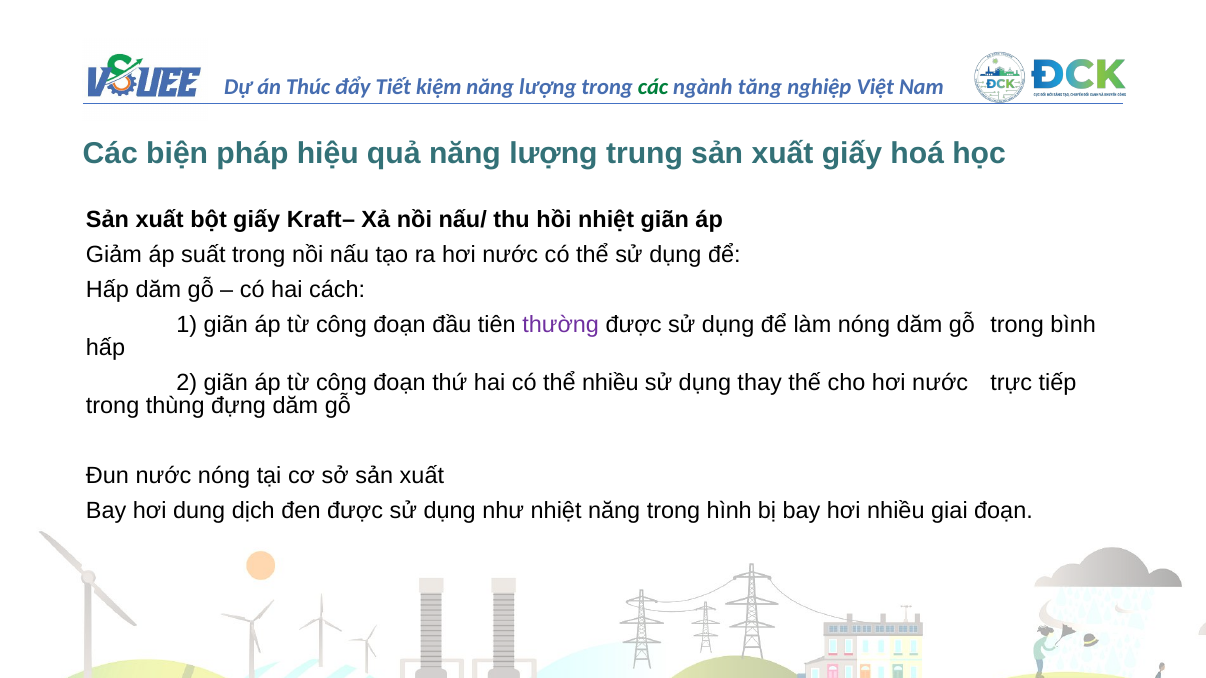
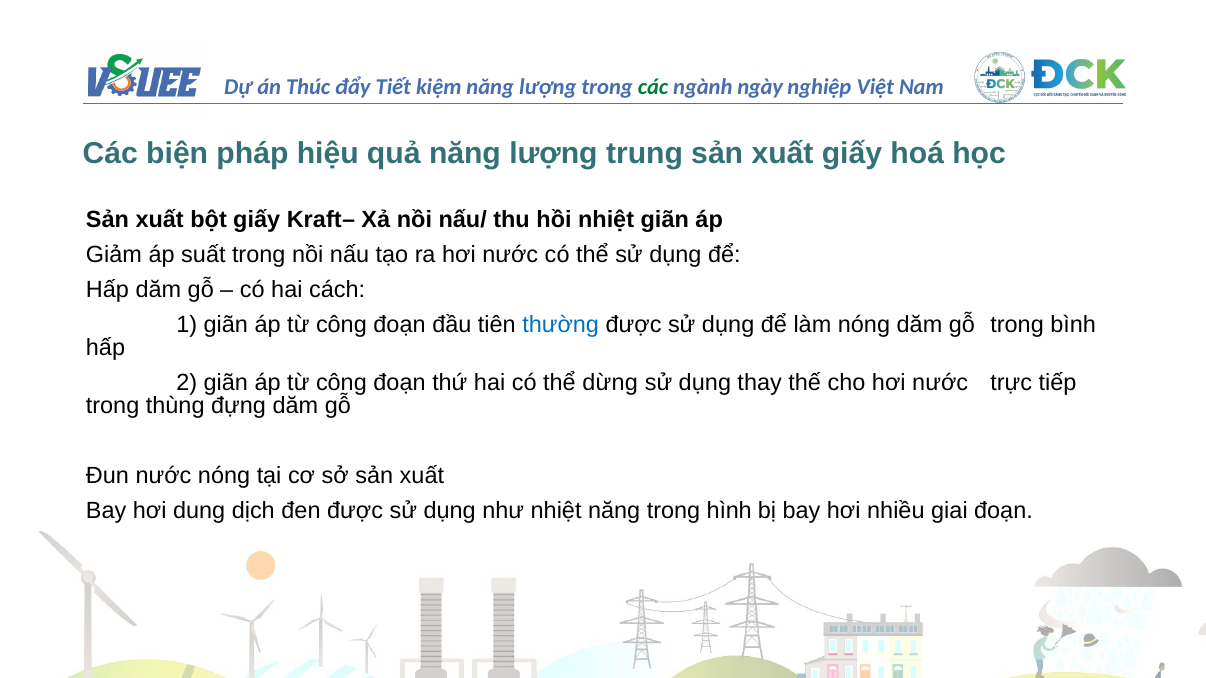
tăng: tăng -> ngày
thường colour: purple -> blue
thể nhiều: nhiều -> dừng
